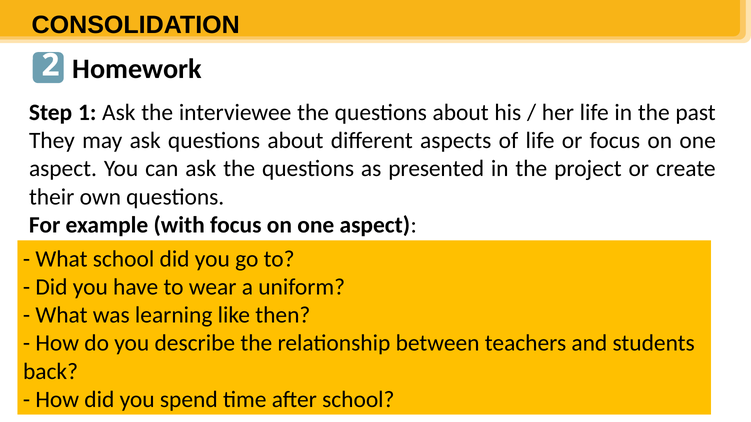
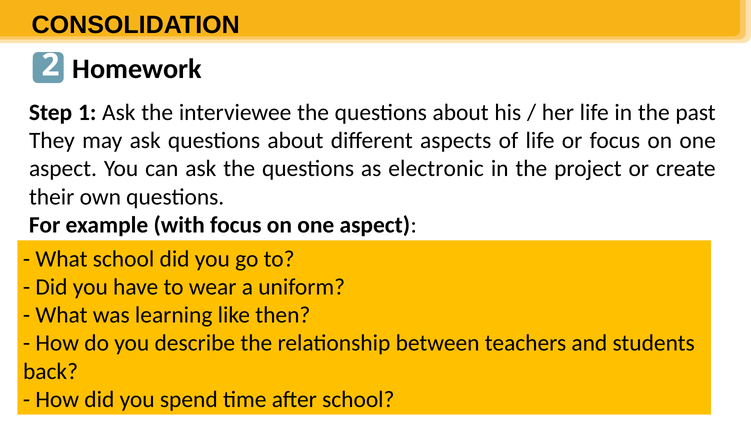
presented: presented -> electronic
